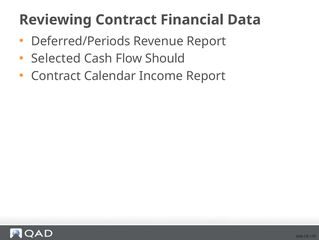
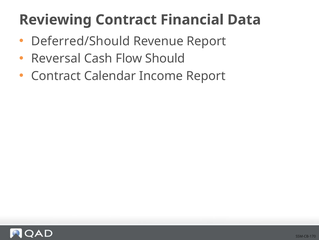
Deferred/Periods: Deferred/Periods -> Deferred/Should
Selected: Selected -> Reversal
